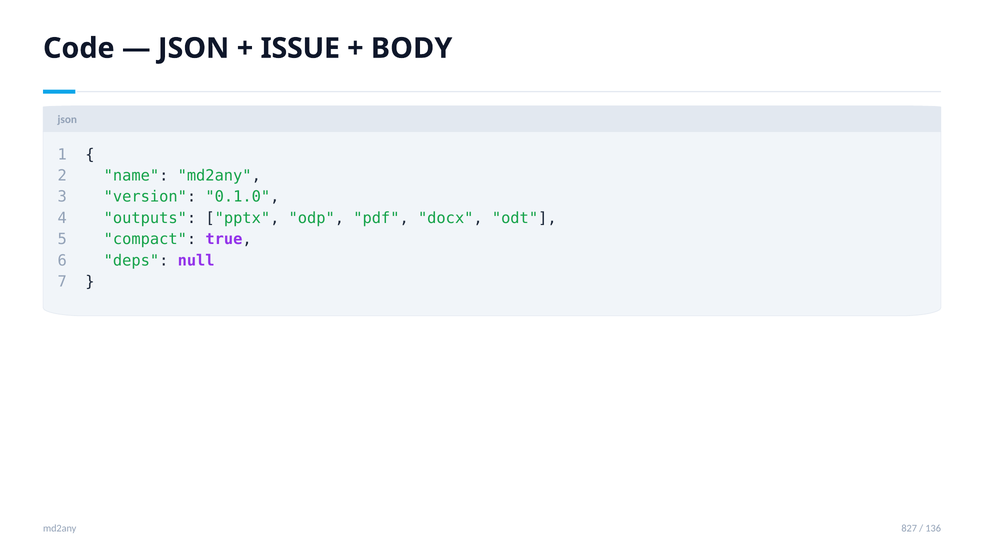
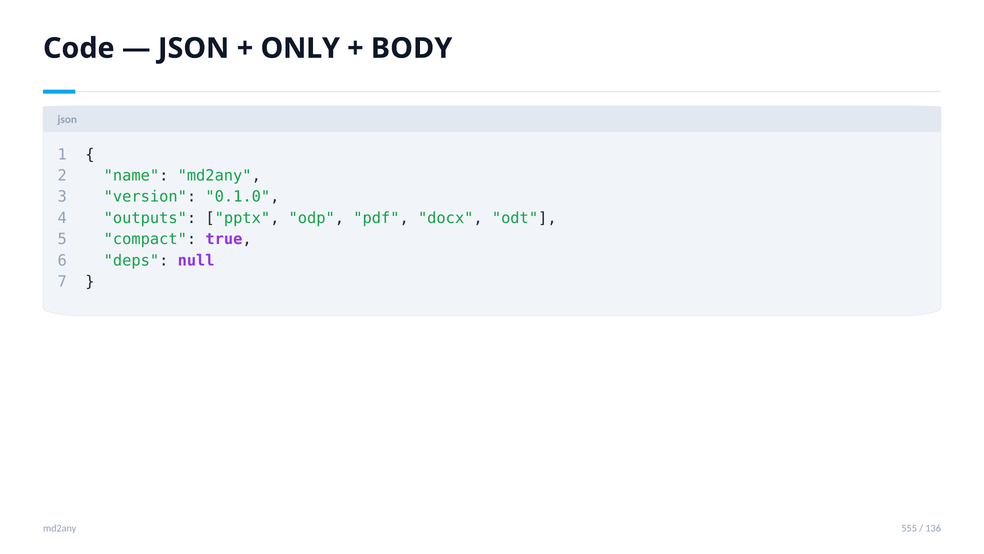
ISSUE: ISSUE -> ONLY
827: 827 -> 555
